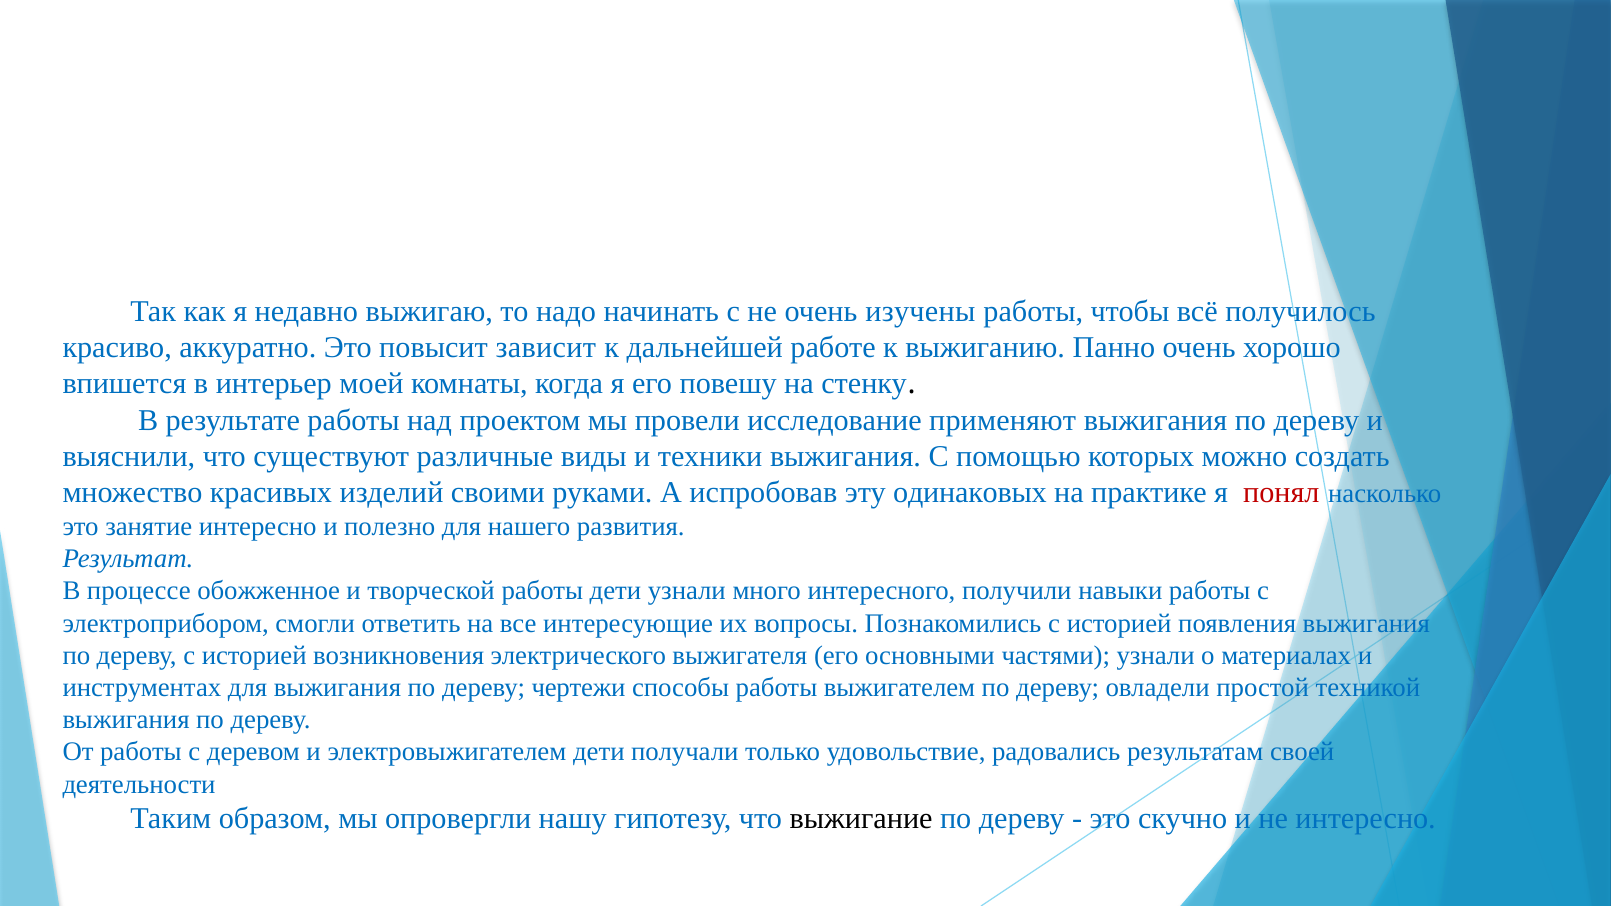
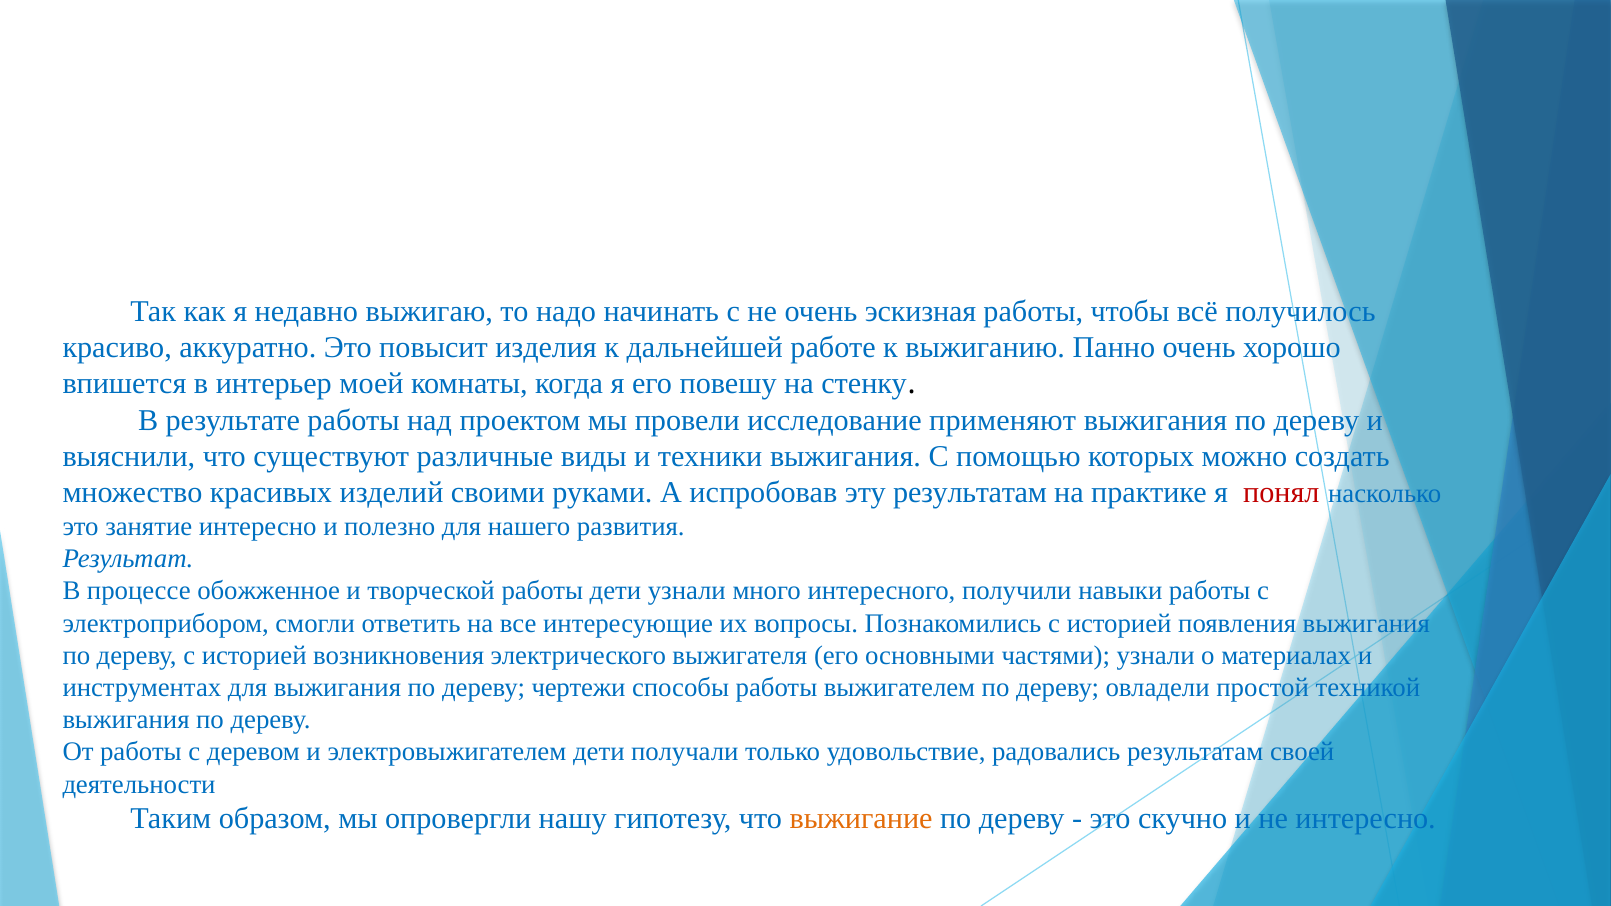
изучены: изучены -> эскизная
зависит: зависит -> изделия
эту одинаковых: одинаковых -> результатам
выжигание colour: black -> orange
